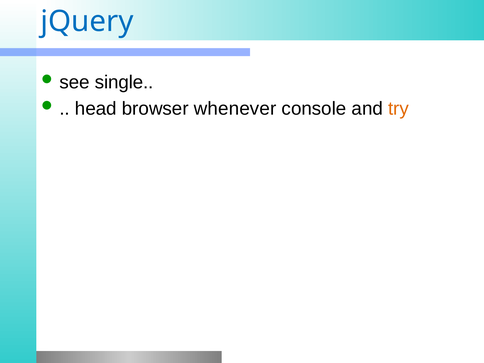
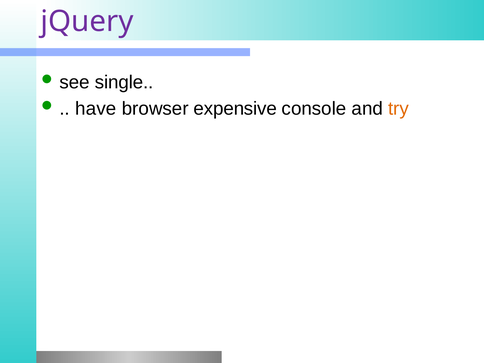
jQuery colour: blue -> purple
head: head -> have
whenever: whenever -> expensive
